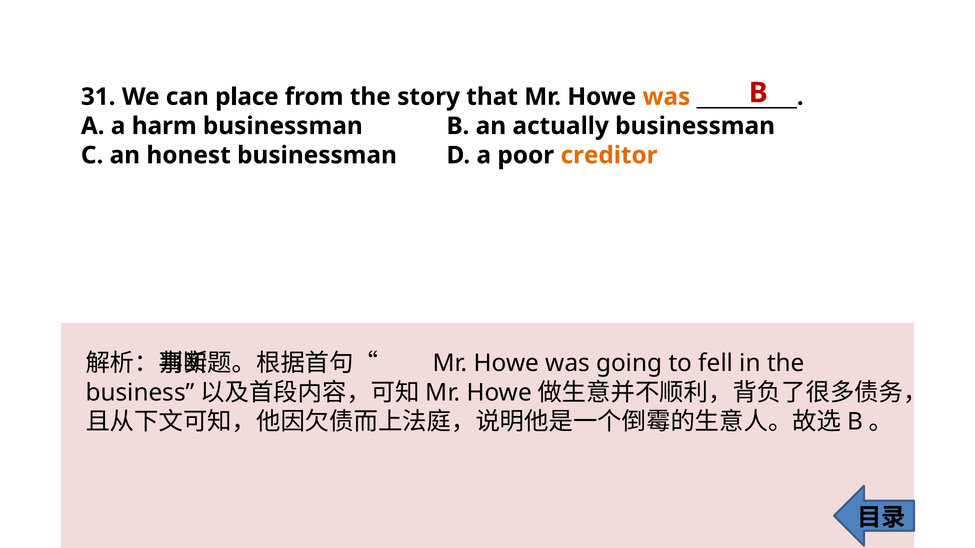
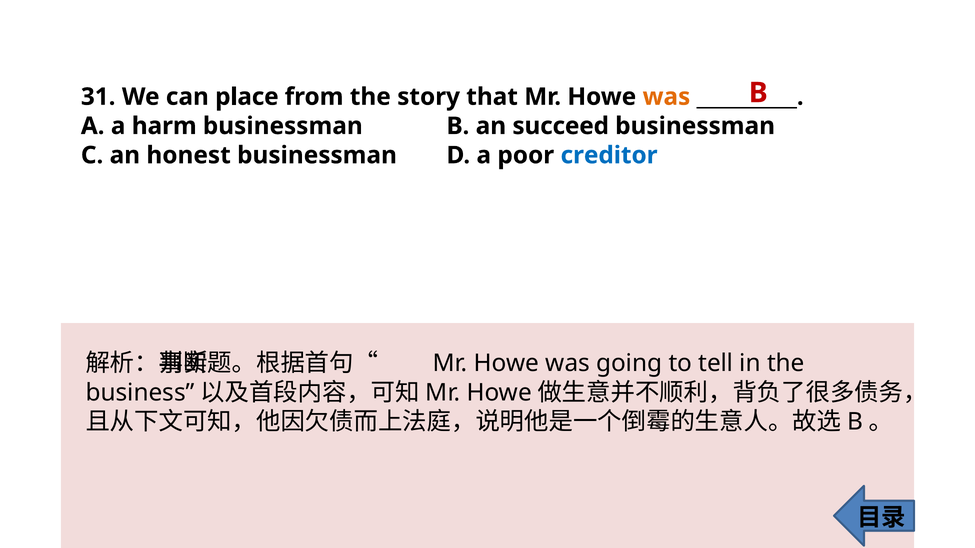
actually: actually -> succeed
creditor colour: orange -> blue
fell: fell -> tell
